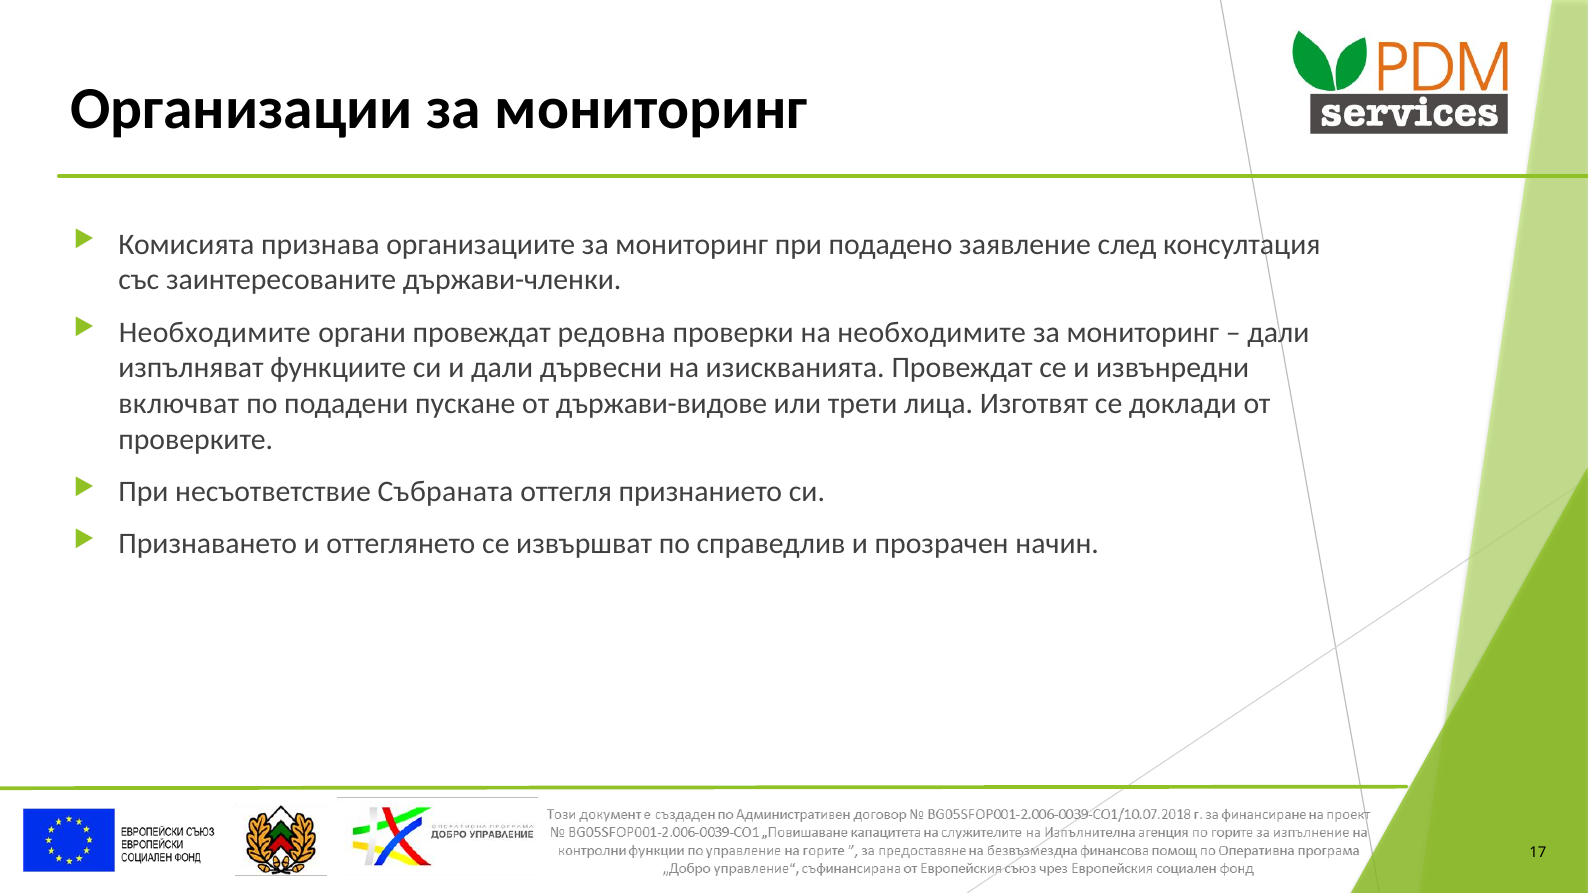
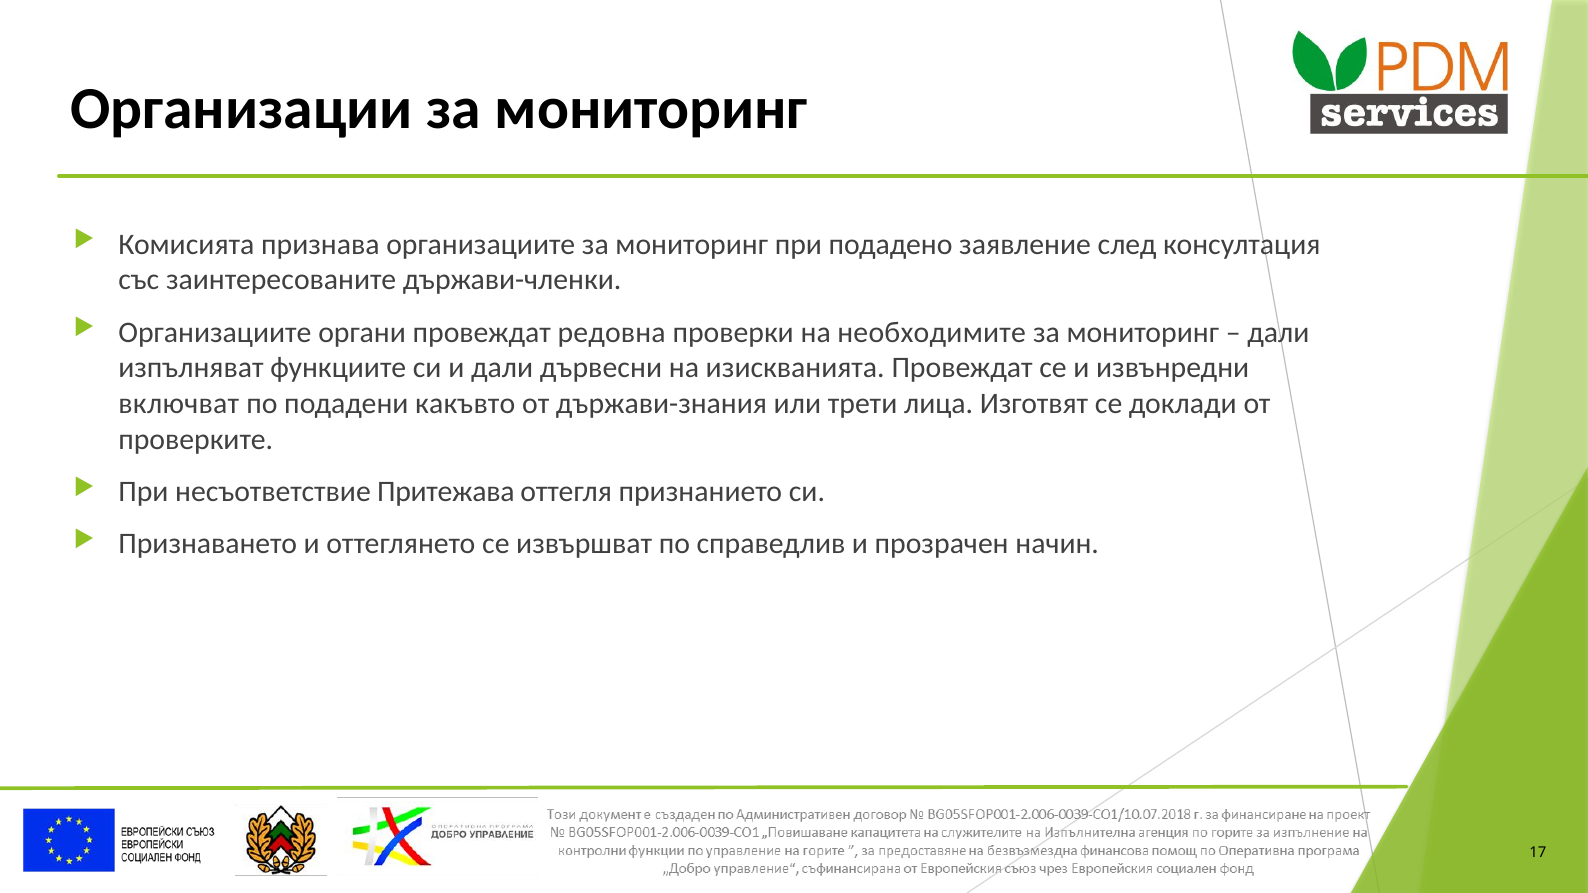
Необходимите at (215, 332): Необходимите -> Организациите
пускане: пускане -> какъвто
държави-видове: държави-видове -> държави-знания
Събраната: Събраната -> Притежава
